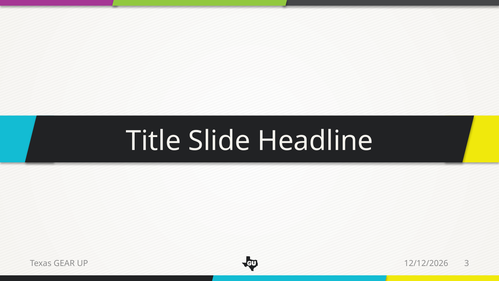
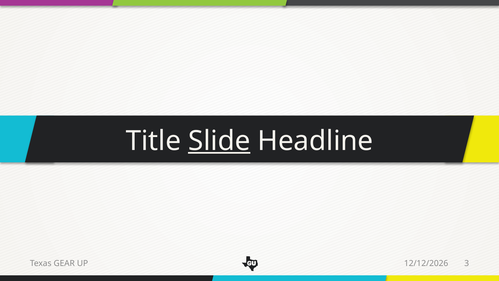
Slide underline: none -> present
